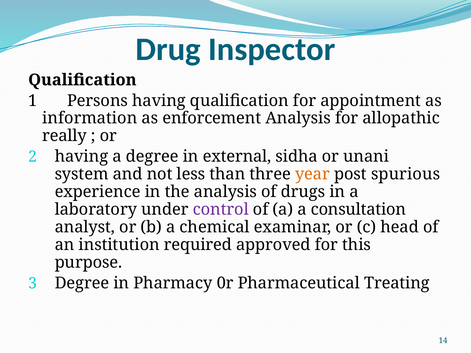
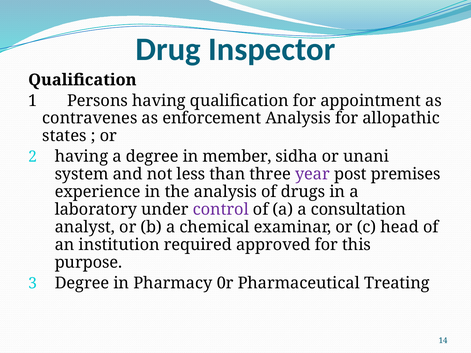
information: information -> contravenes
really: really -> states
external: external -> member
year colour: orange -> purple
spurious: spurious -> premises
